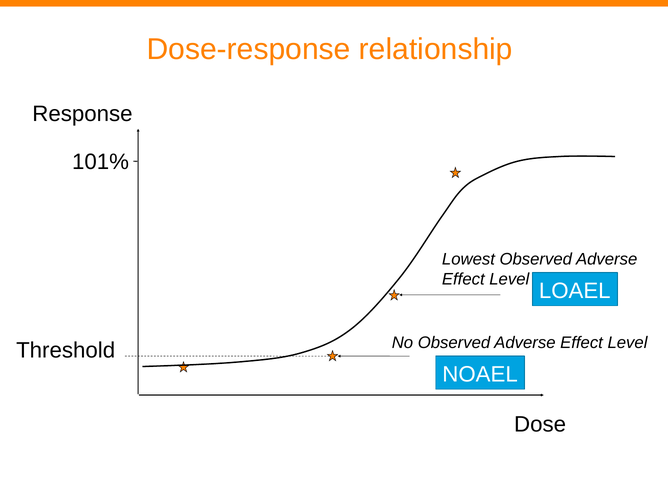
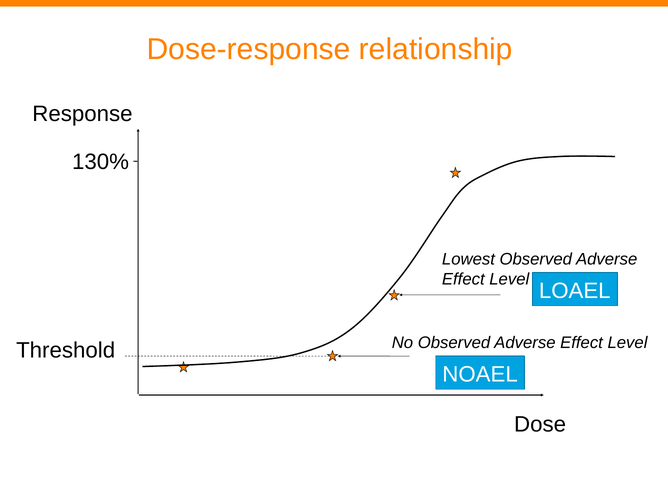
101%: 101% -> 130%
